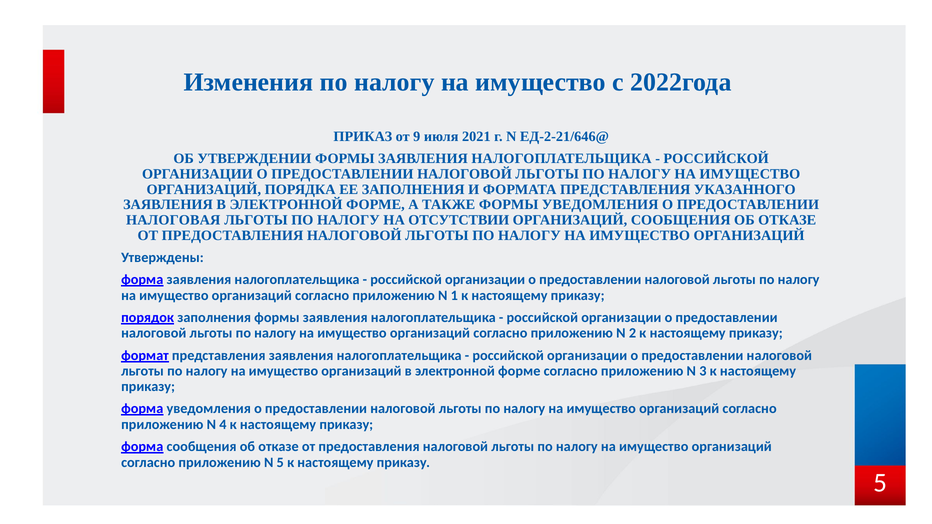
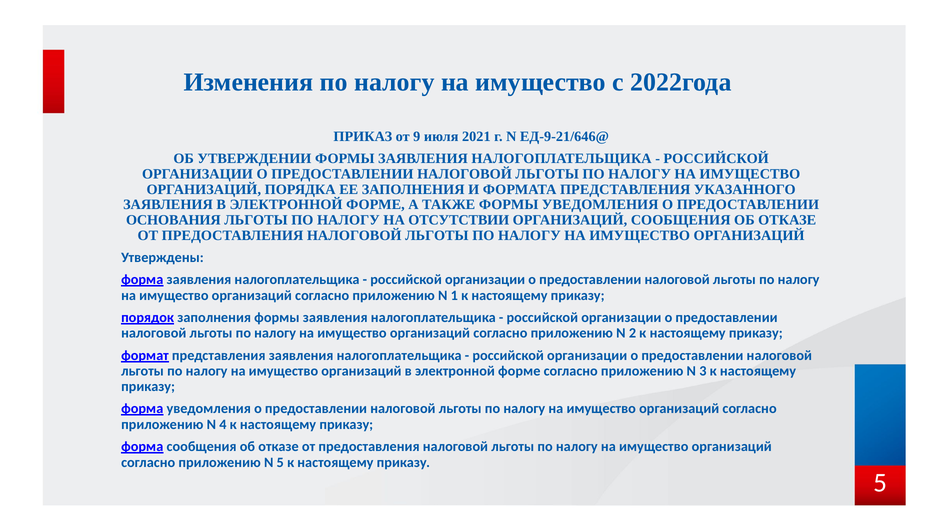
ЕД-2-21/646@: ЕД-2-21/646@ -> ЕД-9-21/646@
НАЛОГОВАЯ: НАЛОГОВАЯ -> ОСНОВАНИЯ
